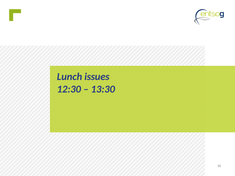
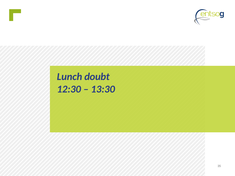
issues: issues -> doubt
